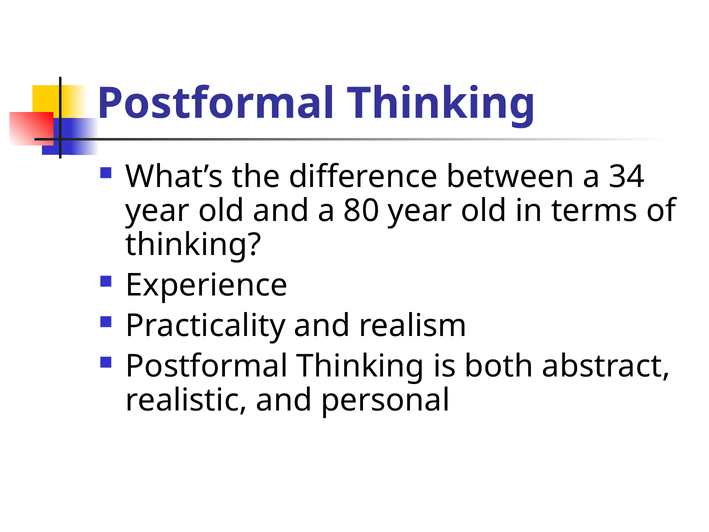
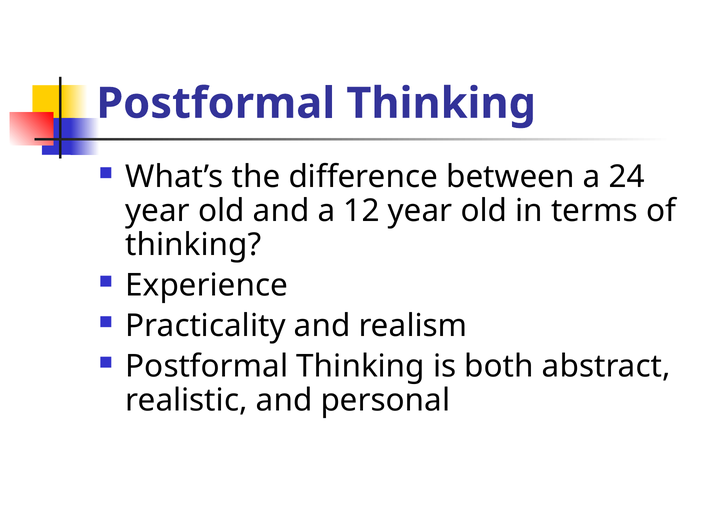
34: 34 -> 24
80: 80 -> 12
